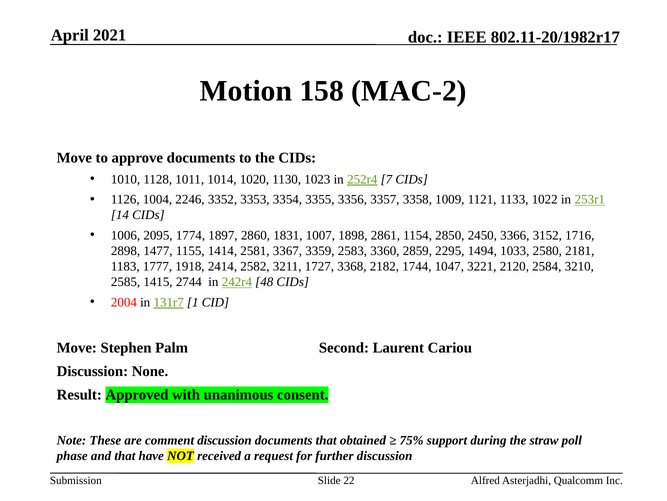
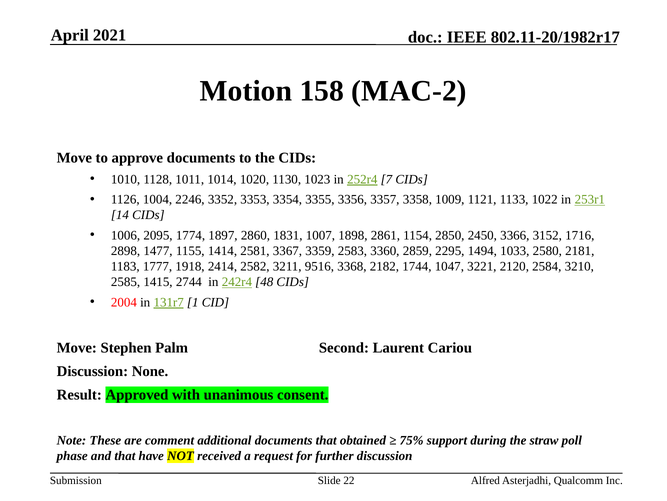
1727: 1727 -> 9516
comment discussion: discussion -> additional
